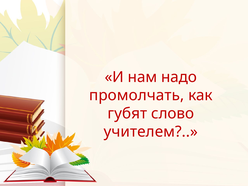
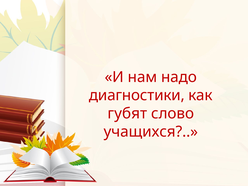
промолчать: промолчать -> диагностики
учителем: учителем -> учащихся
